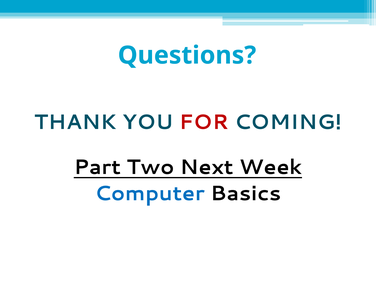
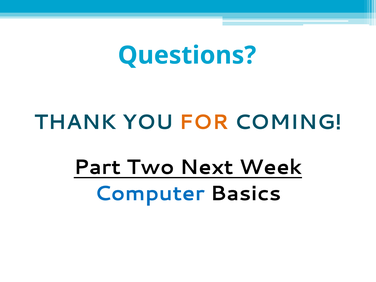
FOR colour: red -> orange
